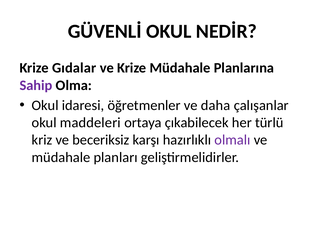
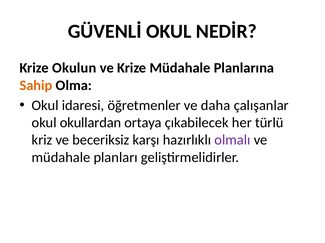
Gıdalar: Gıdalar -> Okulun
Sahip colour: purple -> orange
maddeleri: maddeleri -> okullardan
